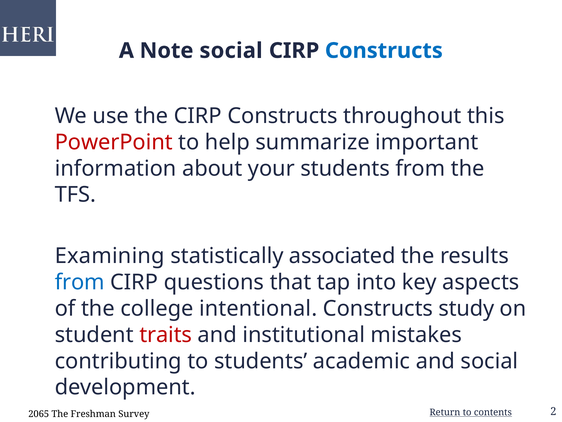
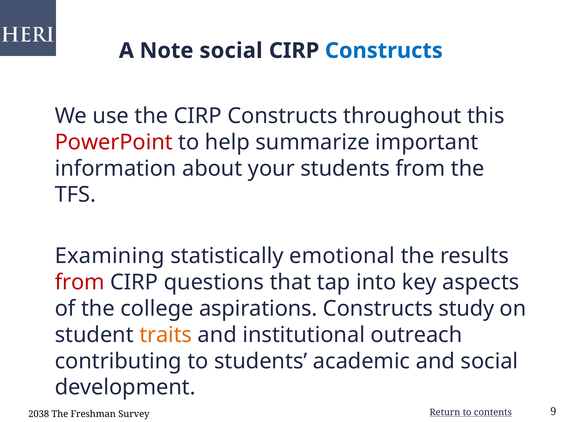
associated: associated -> emotional
from at (80, 282) colour: blue -> red
intentional: intentional -> aspirations
traits colour: red -> orange
mistakes: mistakes -> outreach
2065: 2065 -> 2038
2: 2 -> 9
